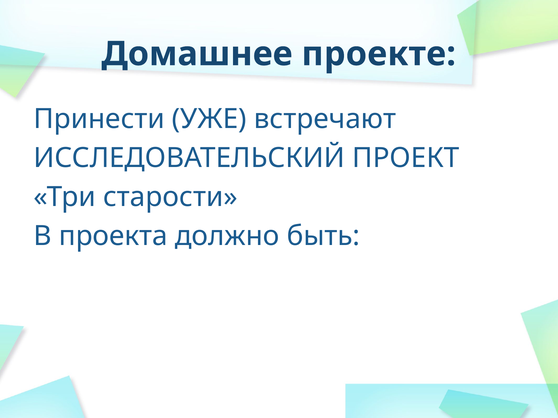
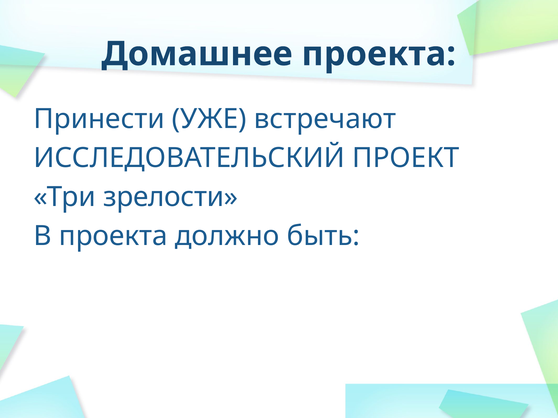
Домашнее проекте: проекте -> проекта
старости: старости -> зрелости
